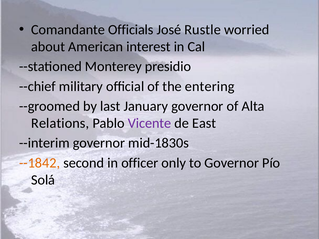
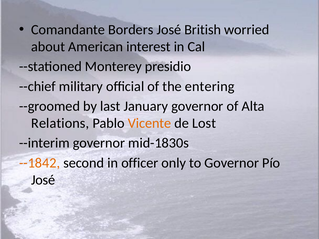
Officials: Officials -> Borders
Rustle: Rustle -> British
Vicente colour: purple -> orange
East: East -> Lost
Solá at (43, 180): Solá -> José
